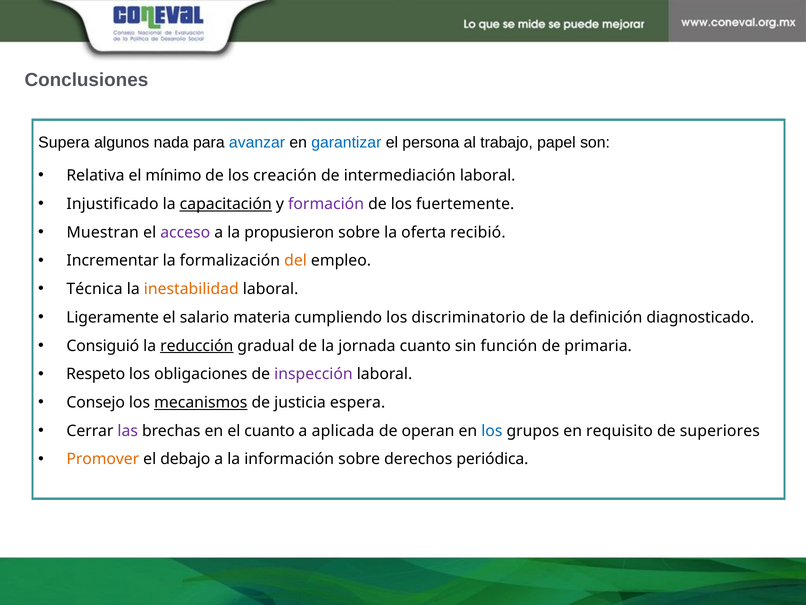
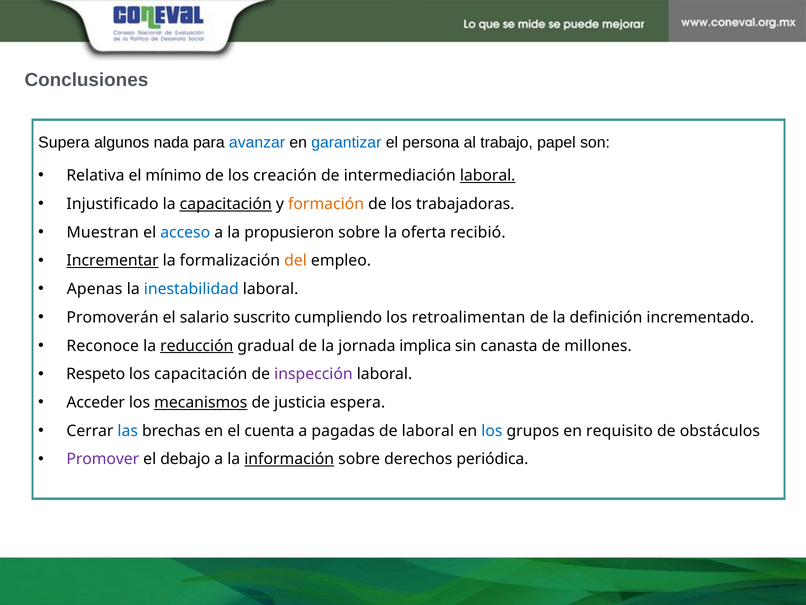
laboral at (488, 176) underline: none -> present
formación colour: purple -> orange
fuertemente: fuertemente -> trabajadoras
acceso colour: purple -> blue
Incrementar underline: none -> present
Técnica: Técnica -> Apenas
inestabilidad colour: orange -> blue
Ligeramente: Ligeramente -> Promoverán
materia: materia -> suscrito
discriminatorio: discriminatorio -> retroalimentan
diagnosticado: diagnosticado -> incrementado
Consiguió: Consiguió -> Reconoce
jornada cuanto: cuanto -> implica
función: función -> canasta
primaria: primaria -> millones
los obligaciones: obligaciones -> capacitación
Consejo: Consejo -> Acceder
las colour: purple -> blue
el cuanto: cuanto -> cuenta
aplicada: aplicada -> pagadas
de operan: operan -> laboral
superiores: superiores -> obstáculos
Promover colour: orange -> purple
información underline: none -> present
